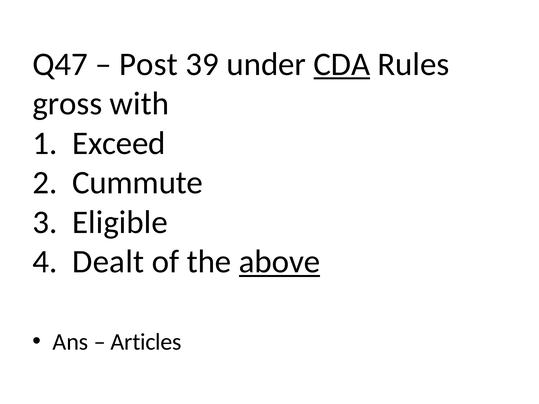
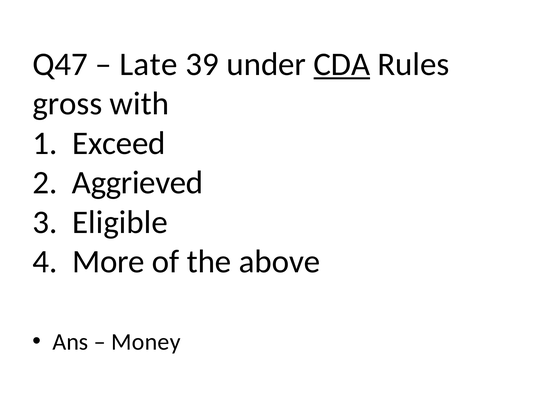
Post: Post -> Late
Cummute: Cummute -> Aggrieved
Dealt: Dealt -> More
above underline: present -> none
Articles: Articles -> Money
